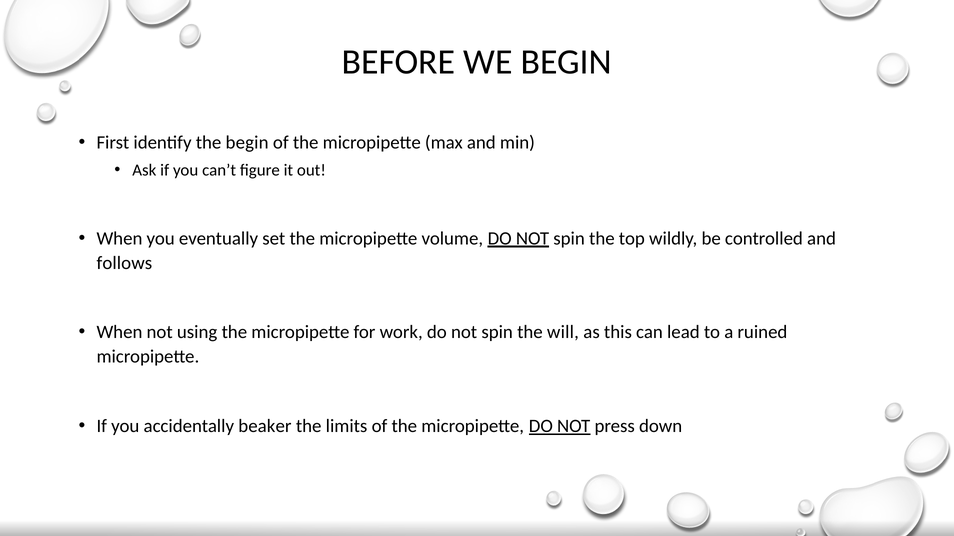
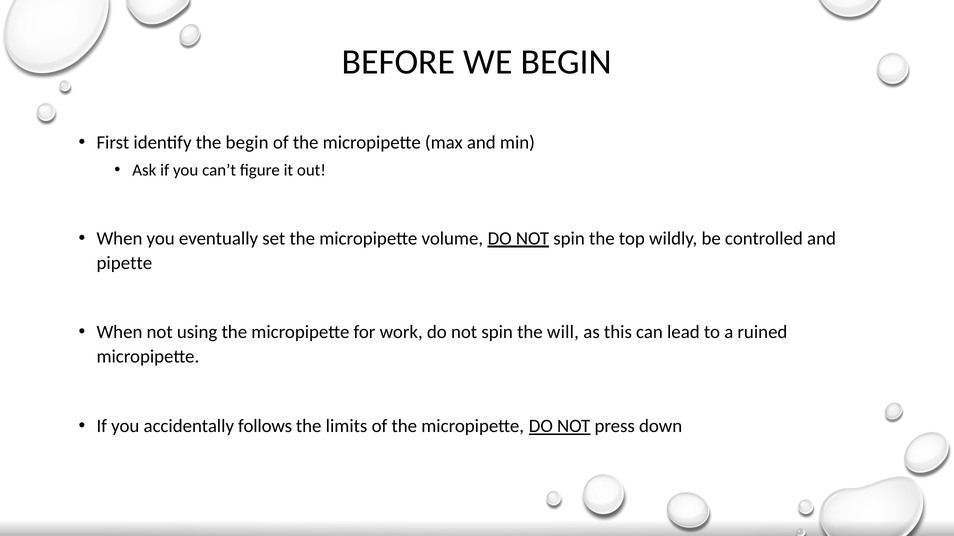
follows: follows -> pipette
beaker: beaker -> follows
